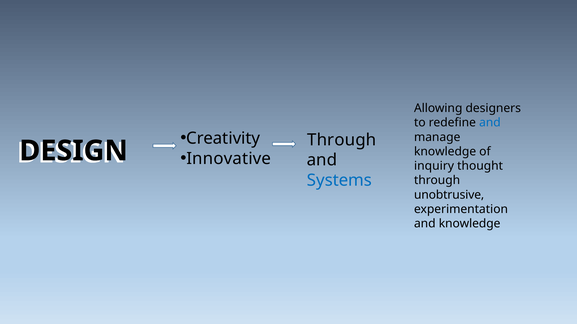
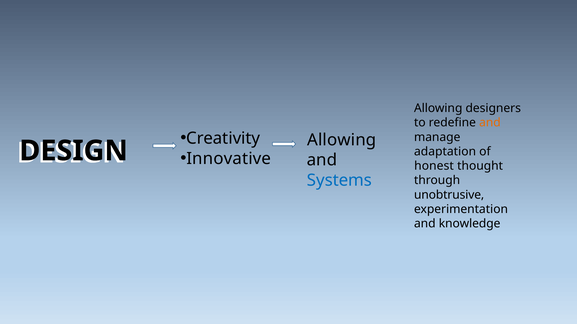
and at (490, 123) colour: blue -> orange
Through at (342, 140): Through -> Allowing
knowledge at (445, 152): knowledge -> adaptation
inquiry: inquiry -> honest
